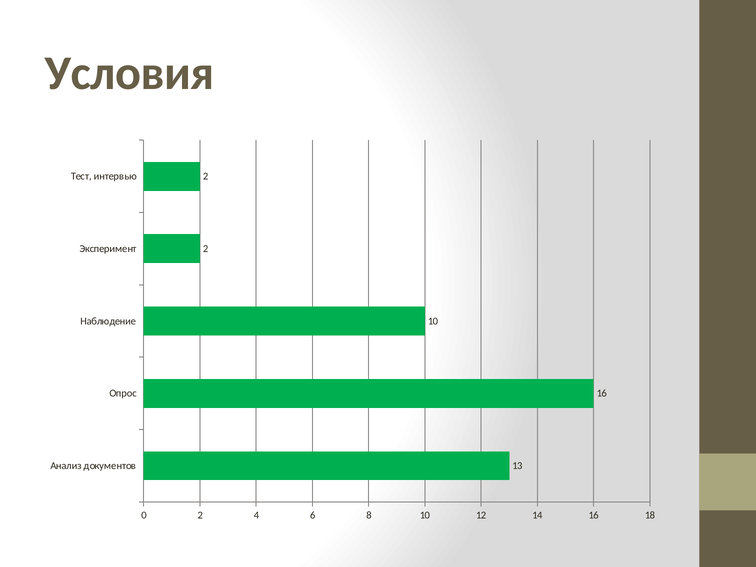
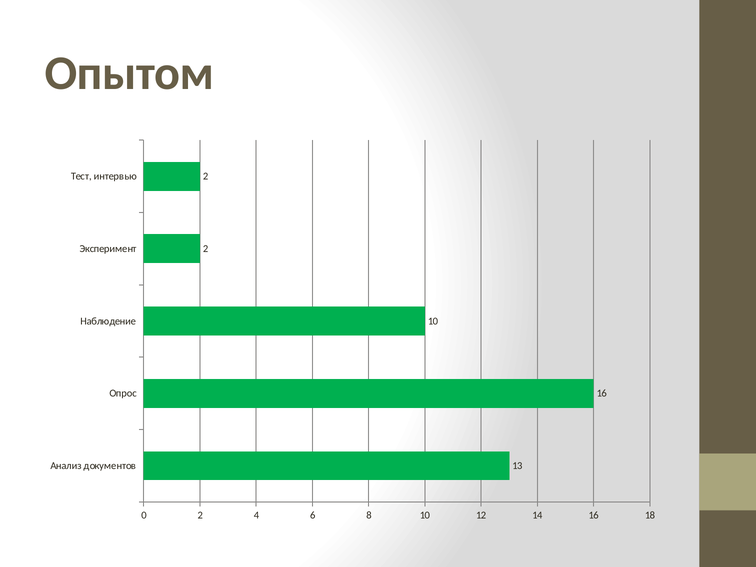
Условия: Условия -> Опытом
